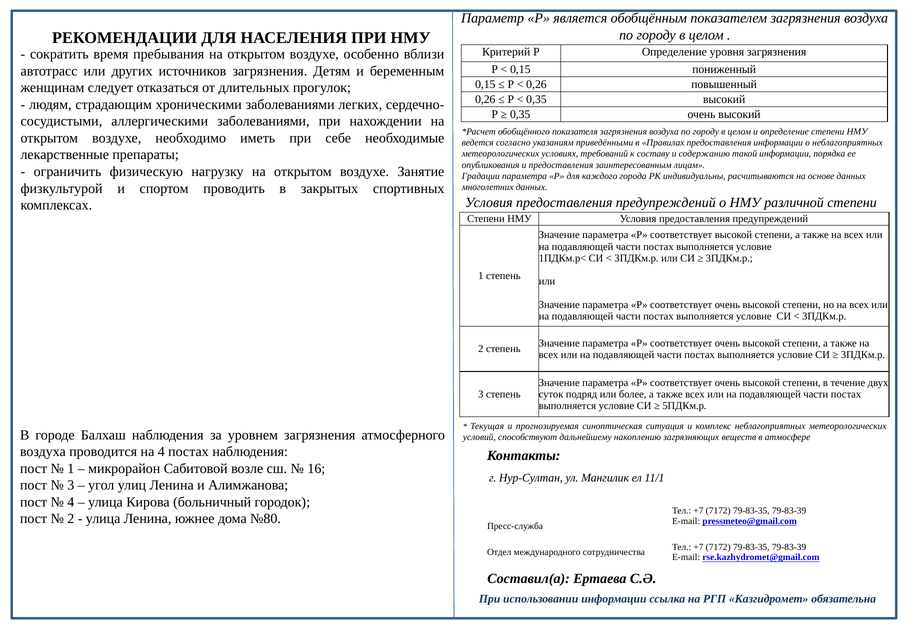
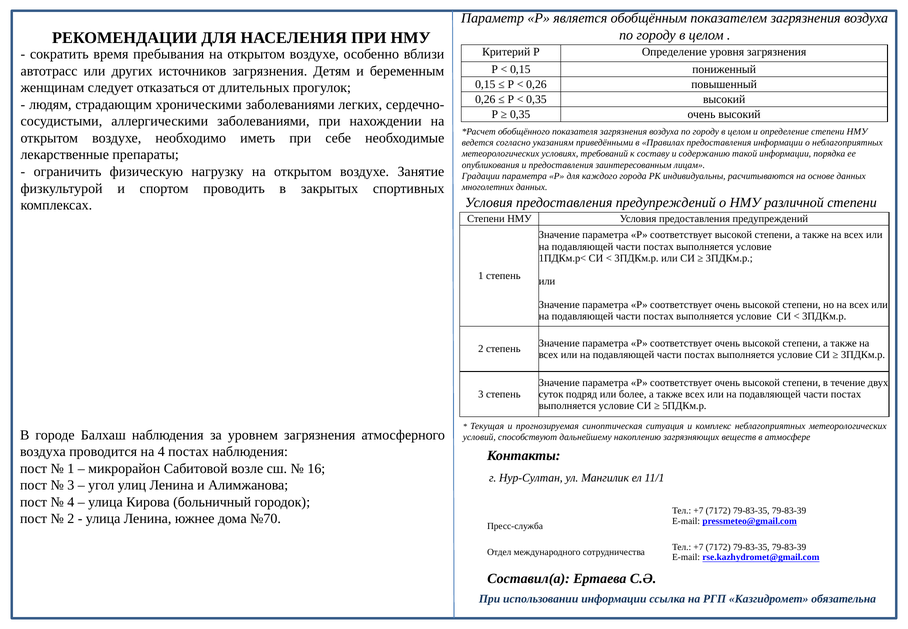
№80: №80 -> №70
